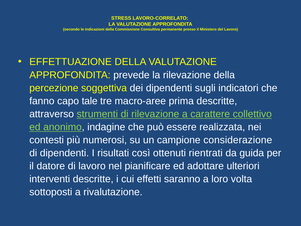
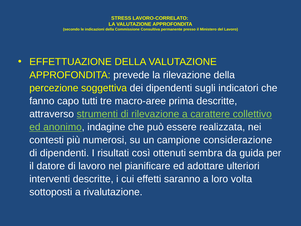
tale: tale -> tutti
rientrati: rientrati -> sembra
